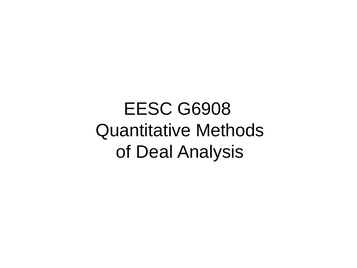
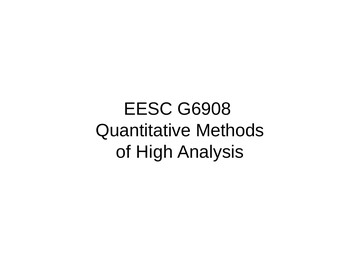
Deal: Deal -> High
